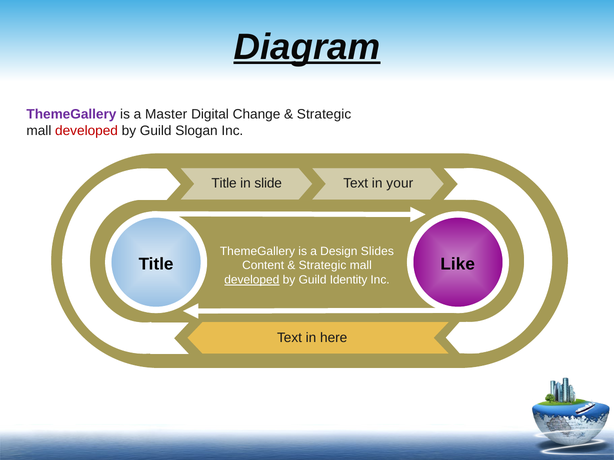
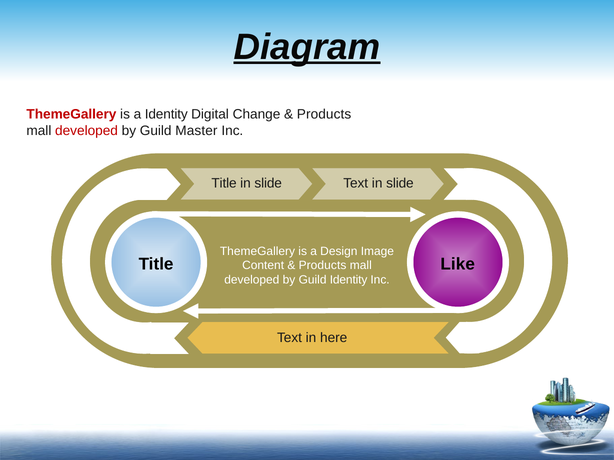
ThemeGallery at (71, 114) colour: purple -> red
a Master: Master -> Identity
Strategic at (324, 114): Strategic -> Products
Slogan: Slogan -> Master
Text in your: your -> slide
Slides: Slides -> Image
Strategic at (323, 266): Strategic -> Products
developed at (252, 280) underline: present -> none
